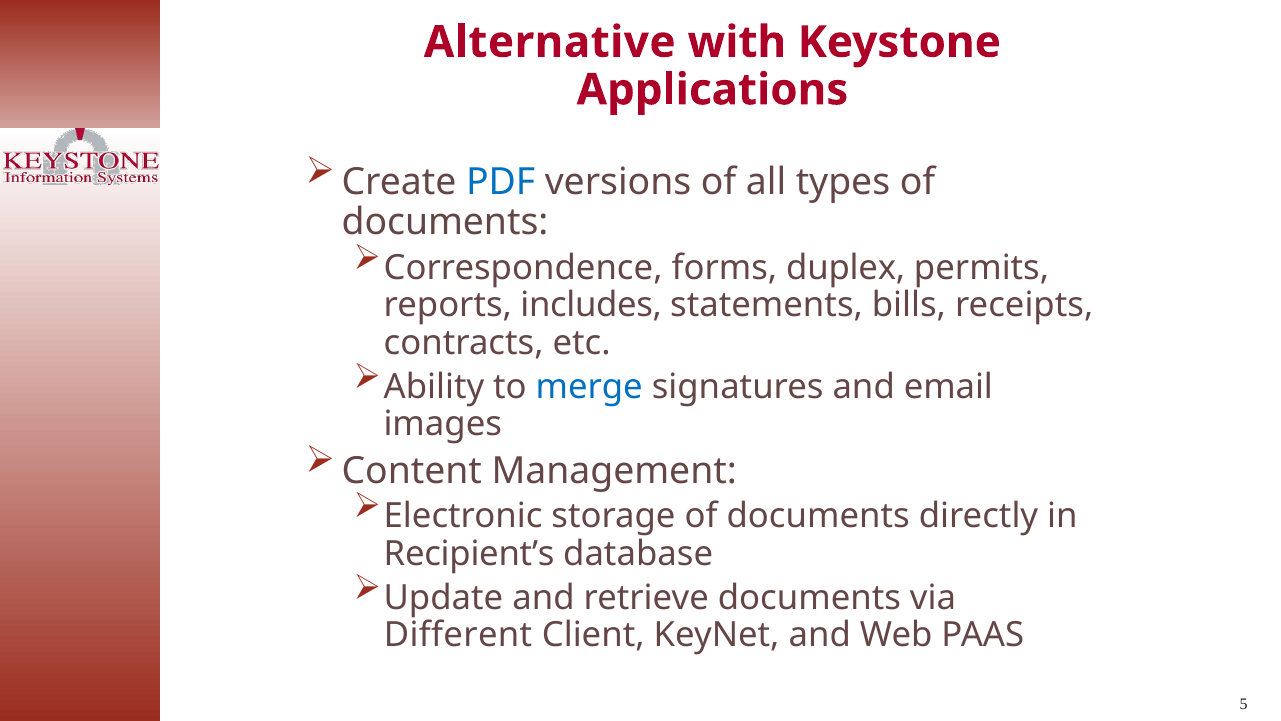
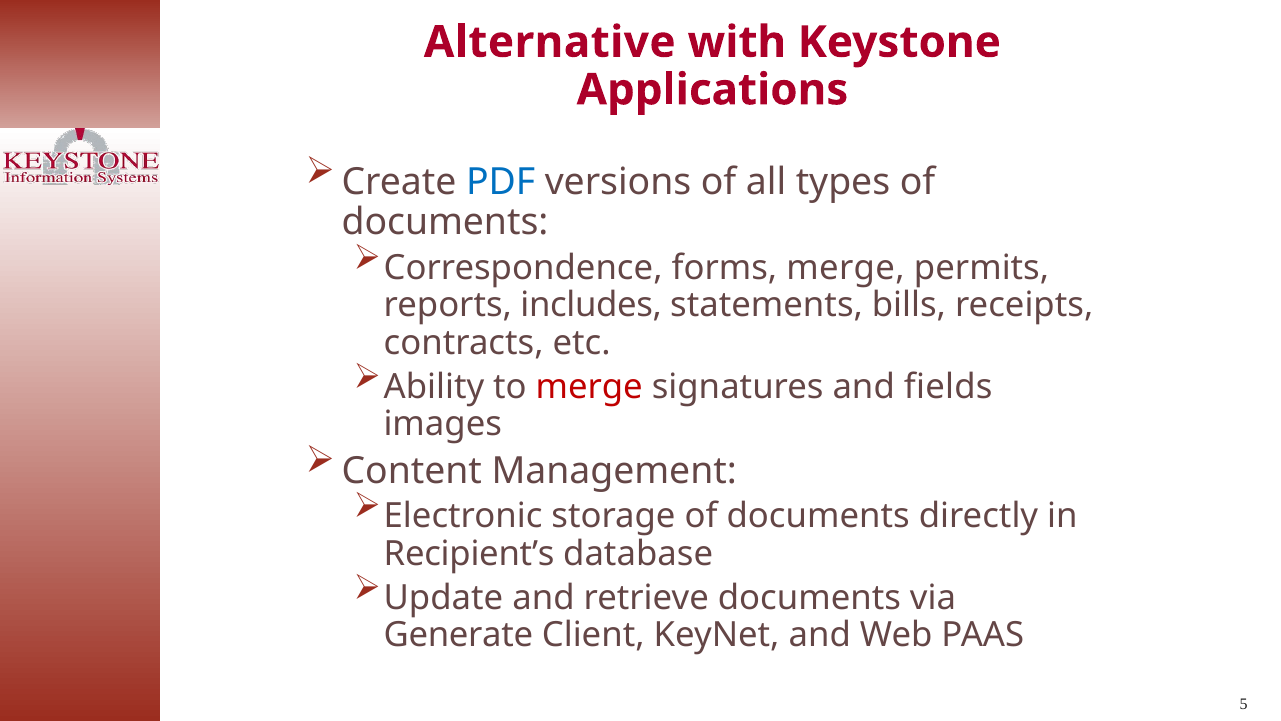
forms duplex: duplex -> merge
merge at (589, 387) colour: blue -> red
email: email -> fields
Different: Different -> Generate
